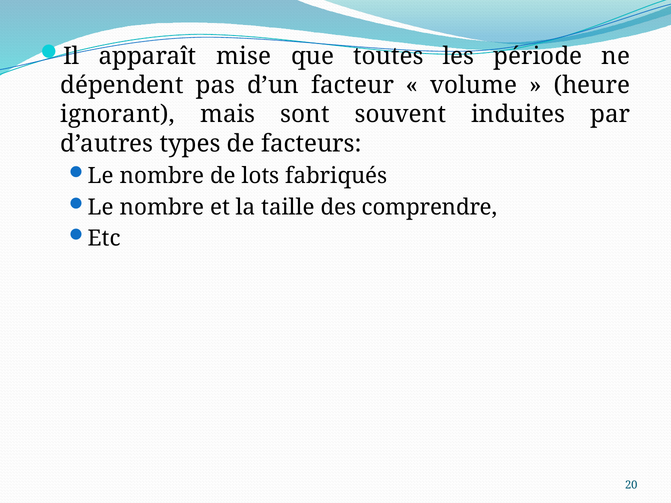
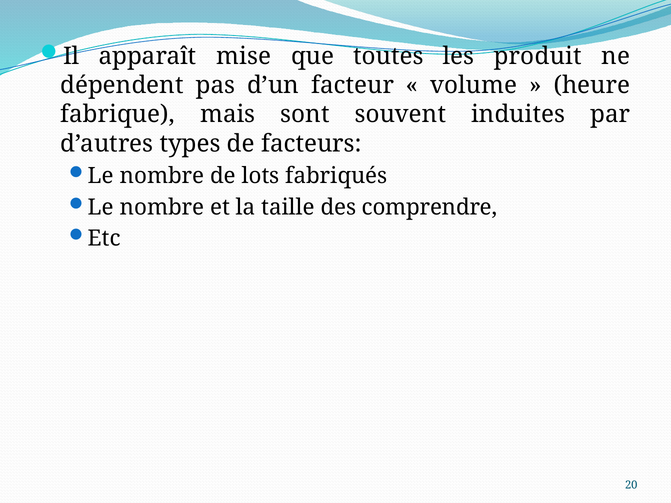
période: période -> produit
ignorant: ignorant -> fabrique
